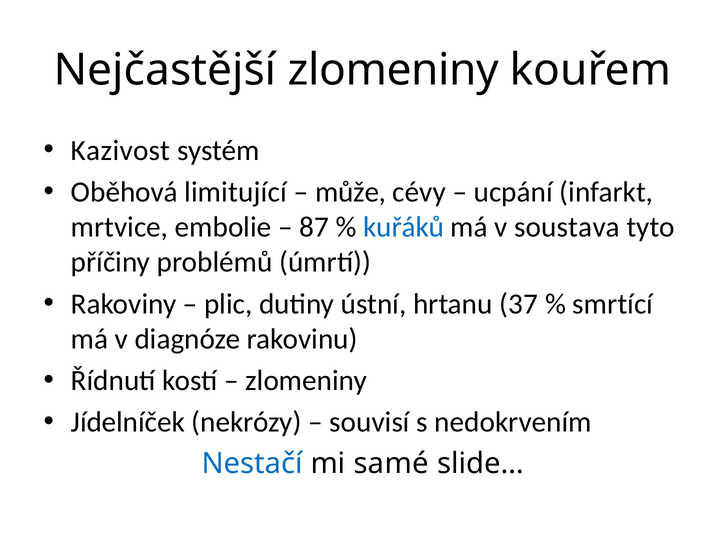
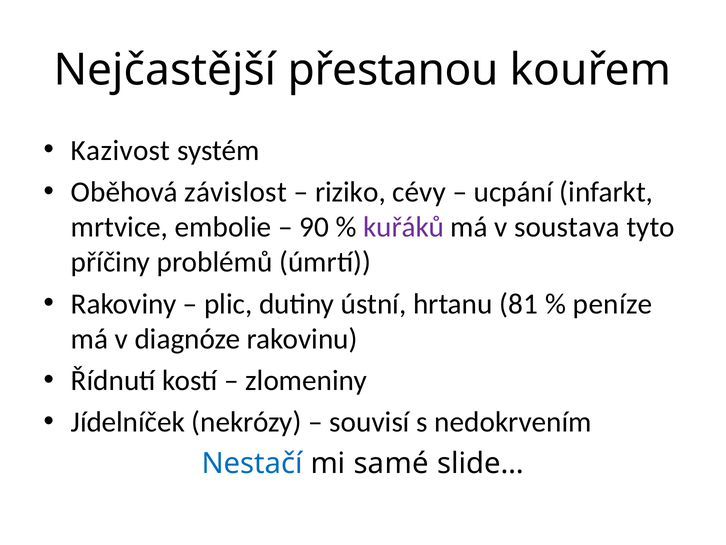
Nejčastější zlomeniny: zlomeniny -> přestanou
limitující: limitující -> závislost
může: může -> riziko
87: 87 -> 90
kuřáků colour: blue -> purple
37: 37 -> 81
smrtící: smrtící -> peníze
